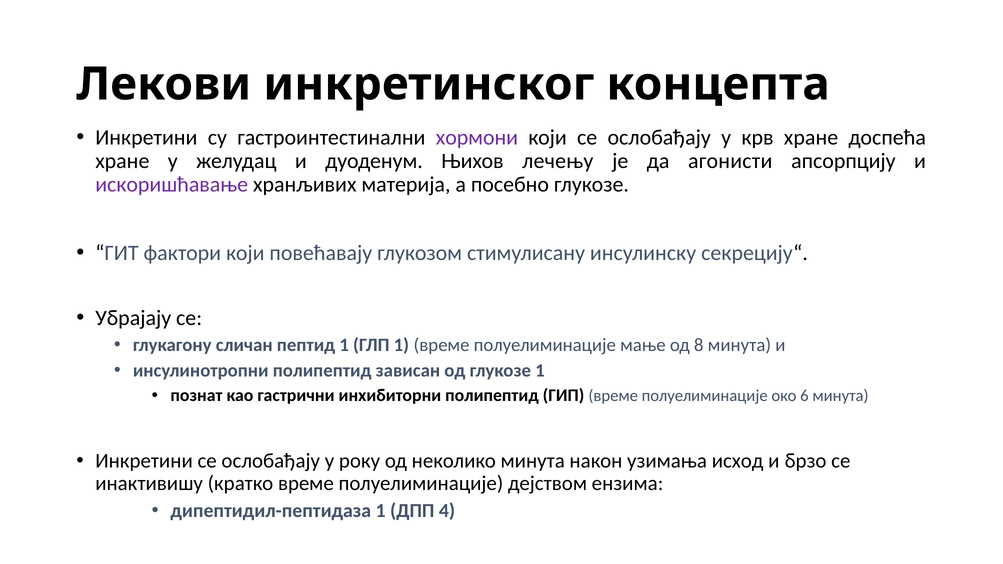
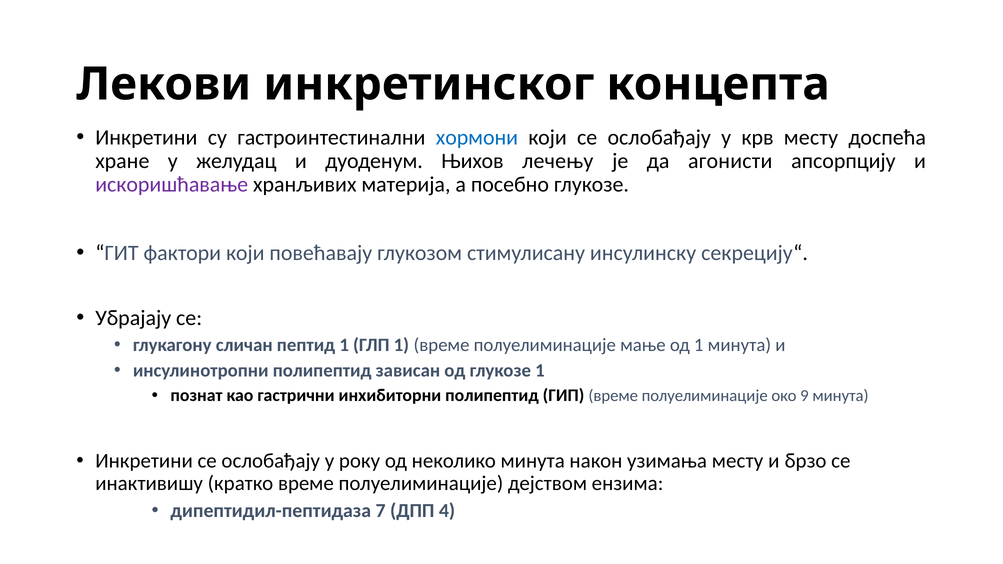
хормони colour: purple -> blue
крв хране: хране -> месту
од 8: 8 -> 1
6: 6 -> 9
узимања исход: исход -> месту
дипептидил-пептидаза 1: 1 -> 7
